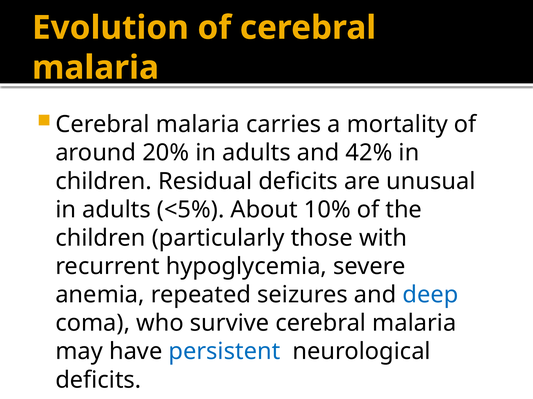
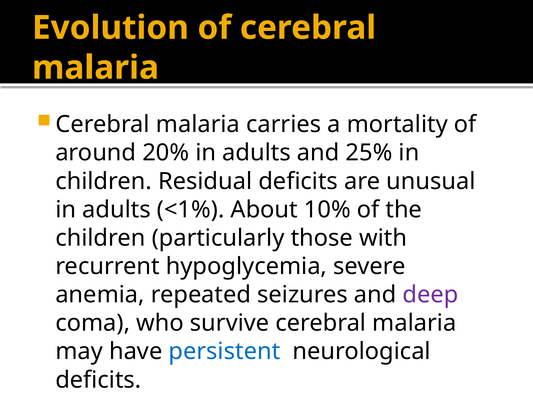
42%: 42% -> 25%
<5%: <5% -> <1%
deep colour: blue -> purple
